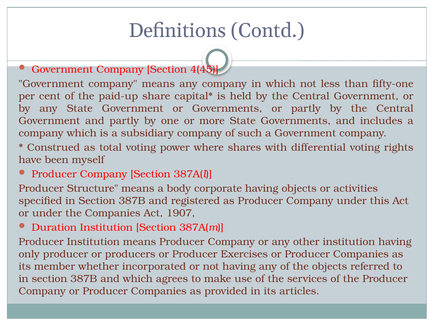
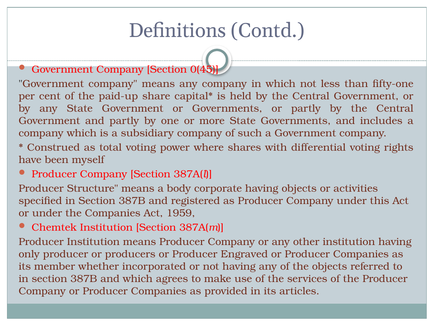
4(45: 4(45 -> 0(45
1907: 1907 -> 1959
Duration: Duration -> Chemtek
Exercises: Exercises -> Engraved
